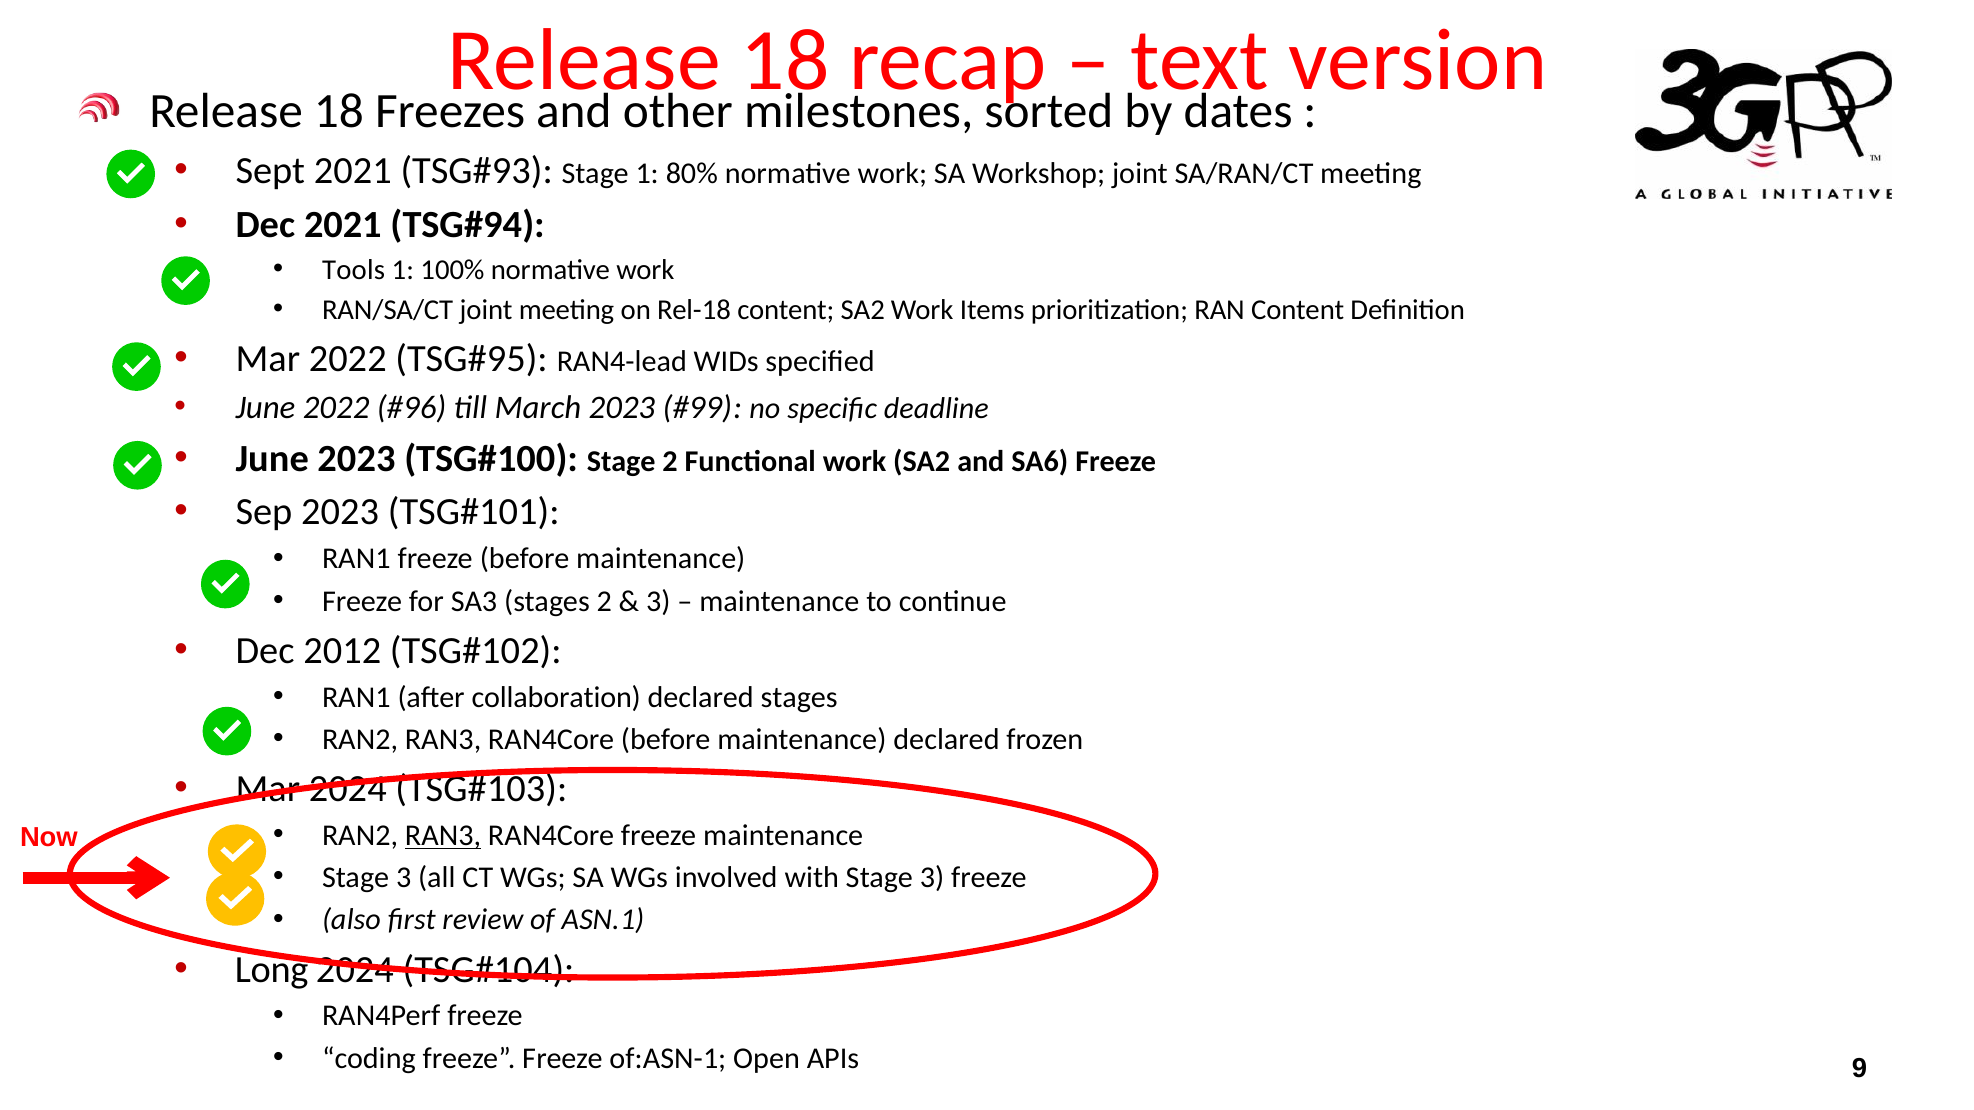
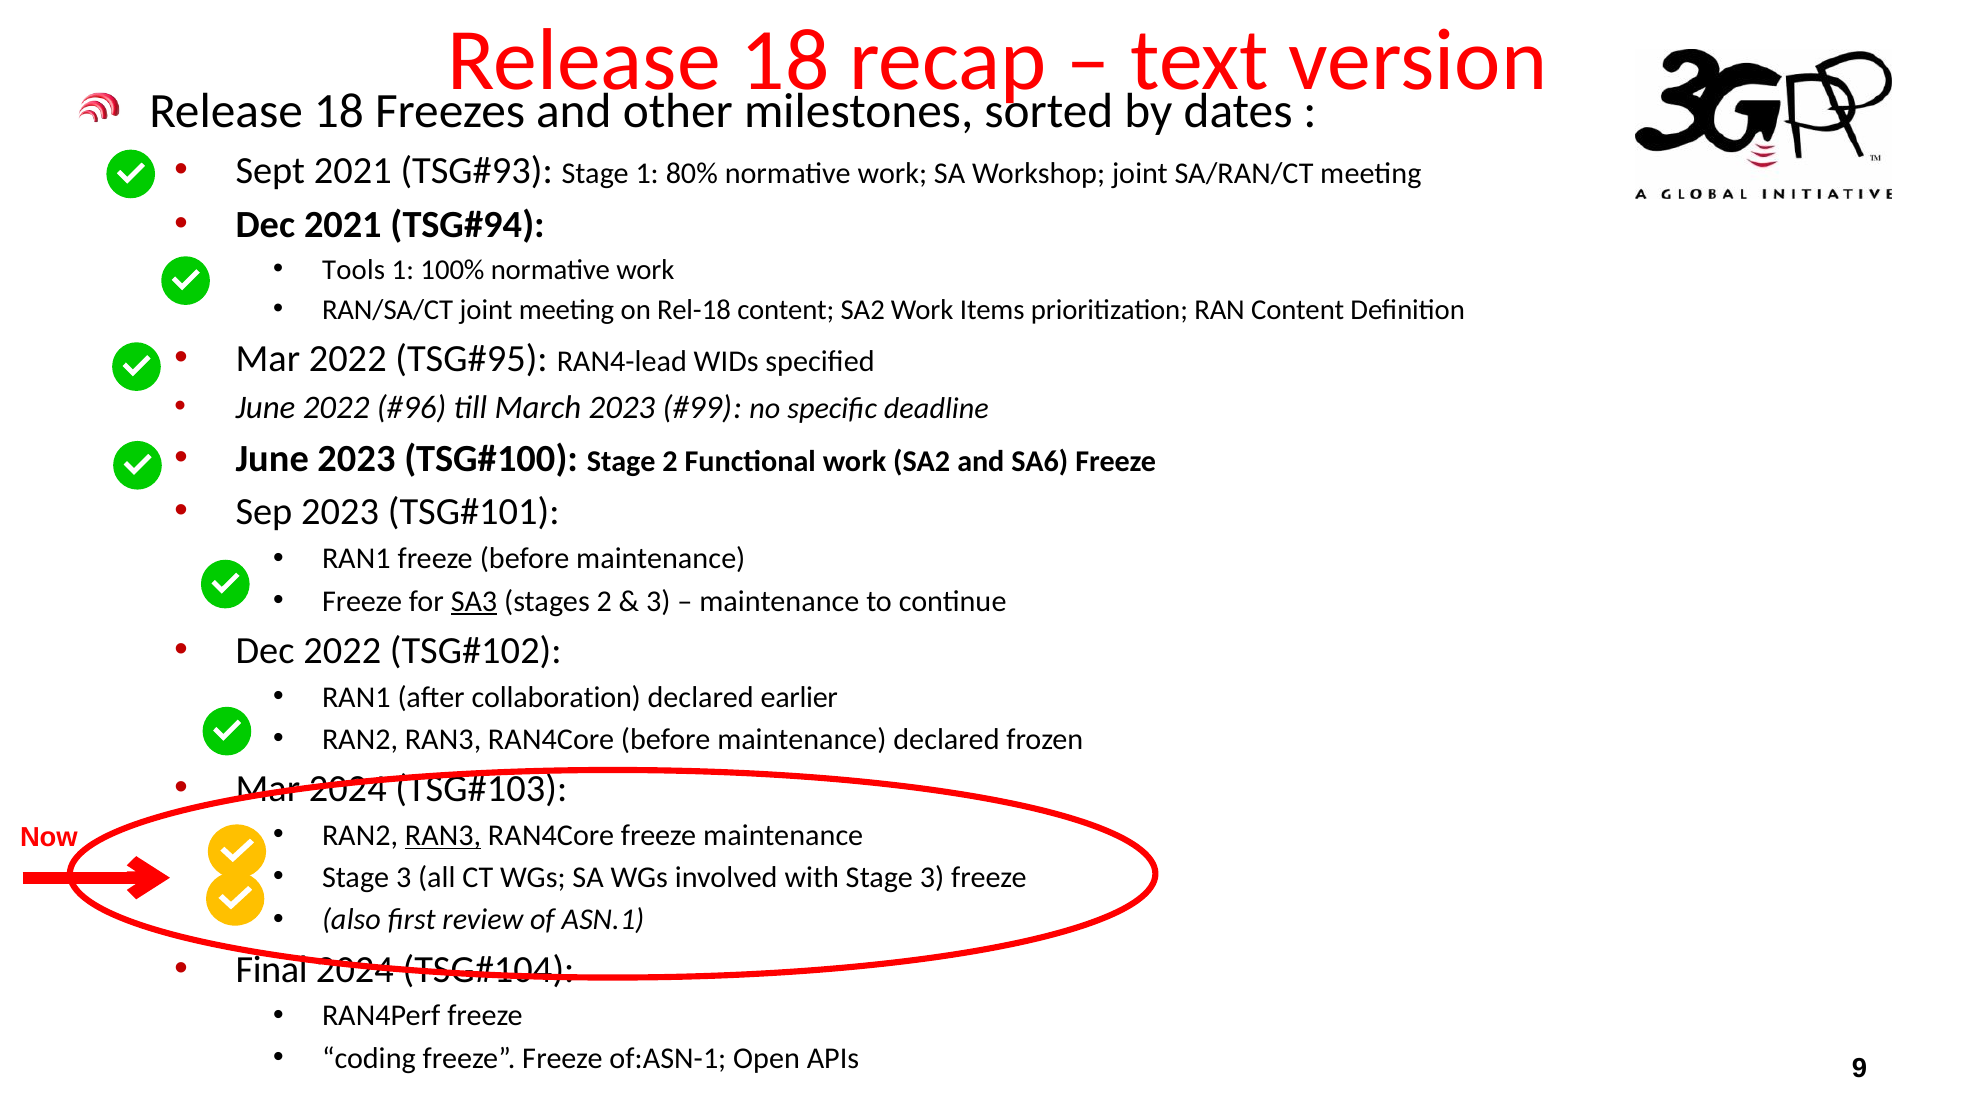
SA3 underline: none -> present
Dec 2012: 2012 -> 2022
declared stages: stages -> earlier
Long: Long -> Final
